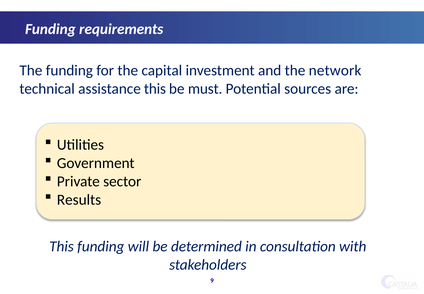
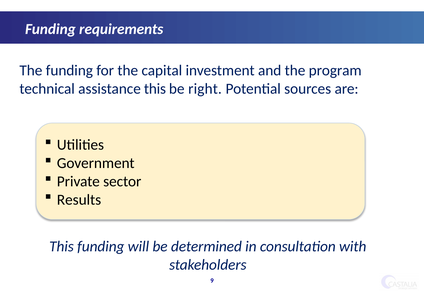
network: network -> program
must: must -> right
